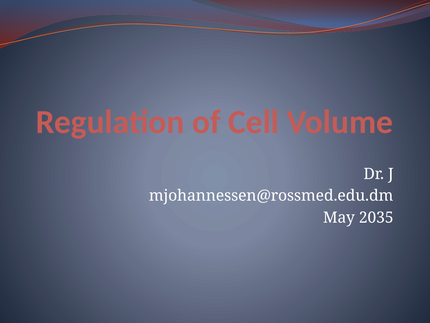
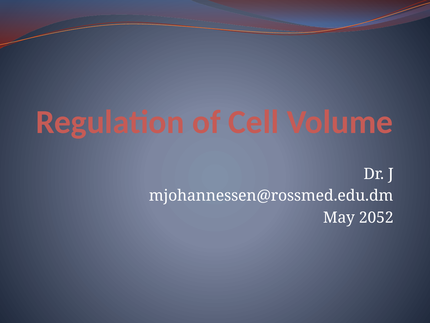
2035: 2035 -> 2052
